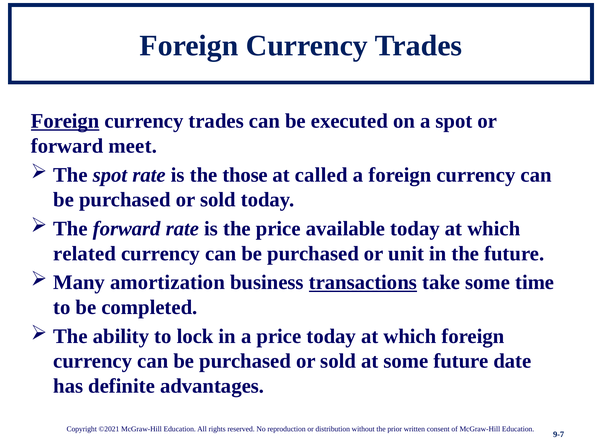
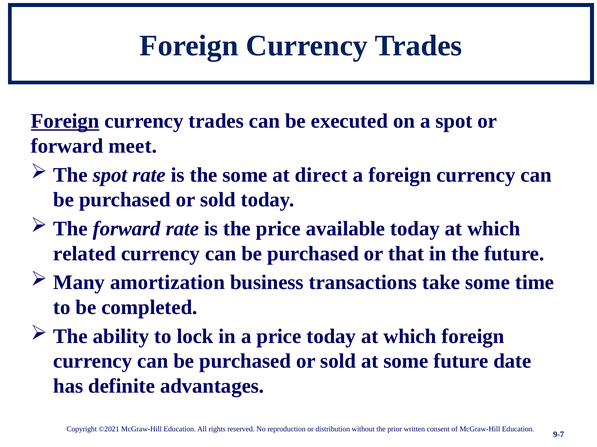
the those: those -> some
called: called -> direct
unit: unit -> that
transactions underline: present -> none
